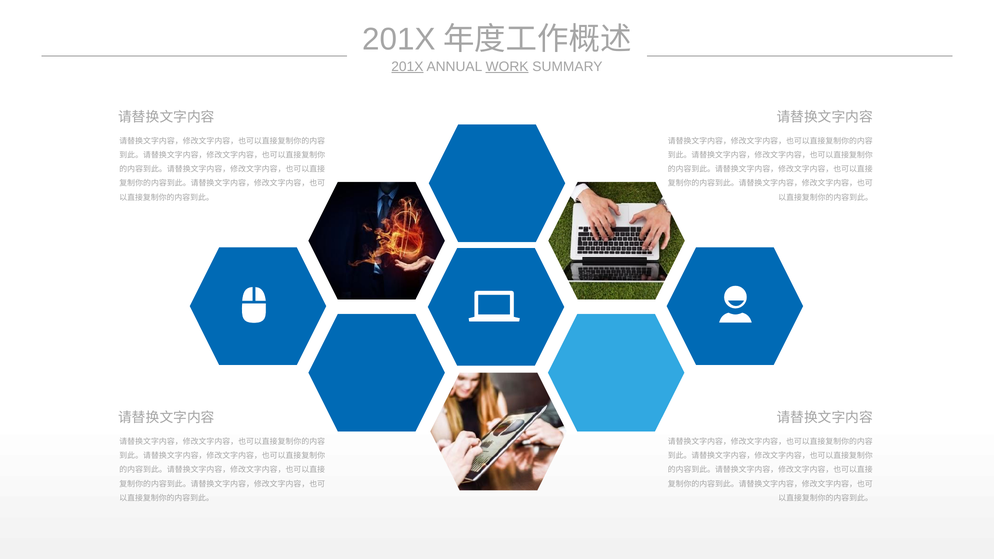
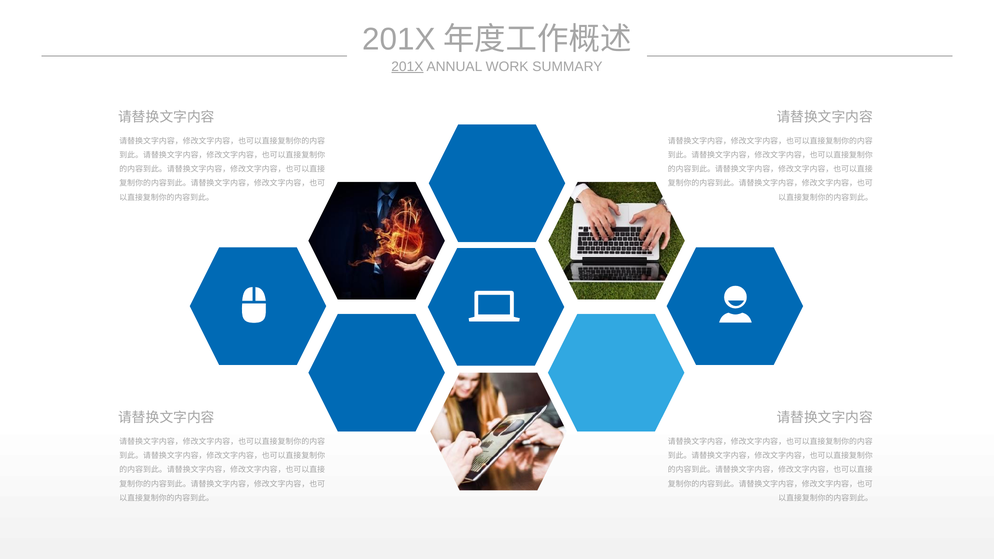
WORK underline: present -> none
